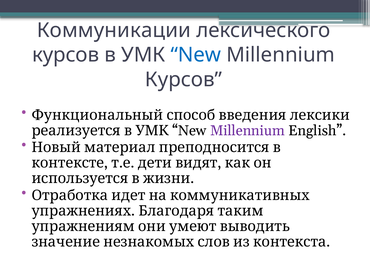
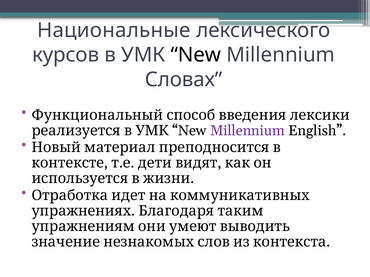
Коммуникации: Коммуникации -> Национальные
New colour: blue -> black
Курсов at (184, 80): Курсов -> Словах
